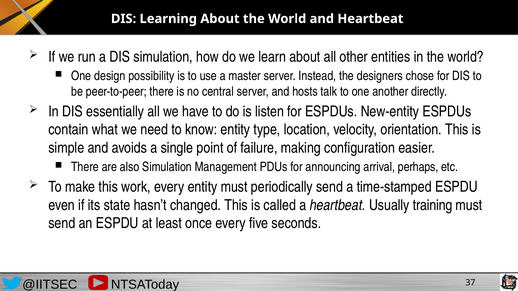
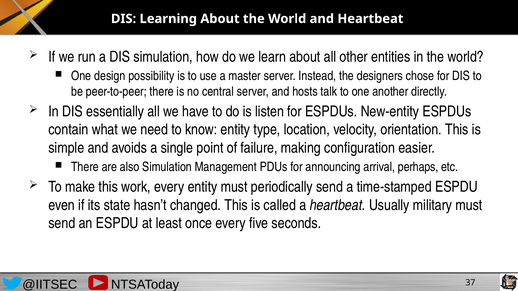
training: training -> military
